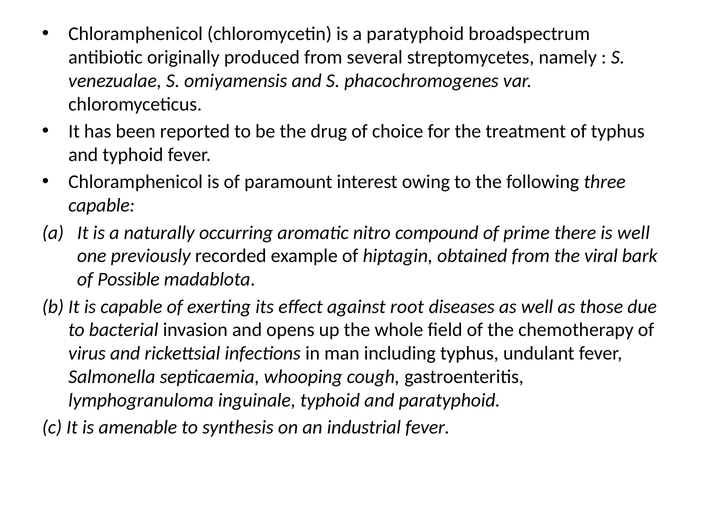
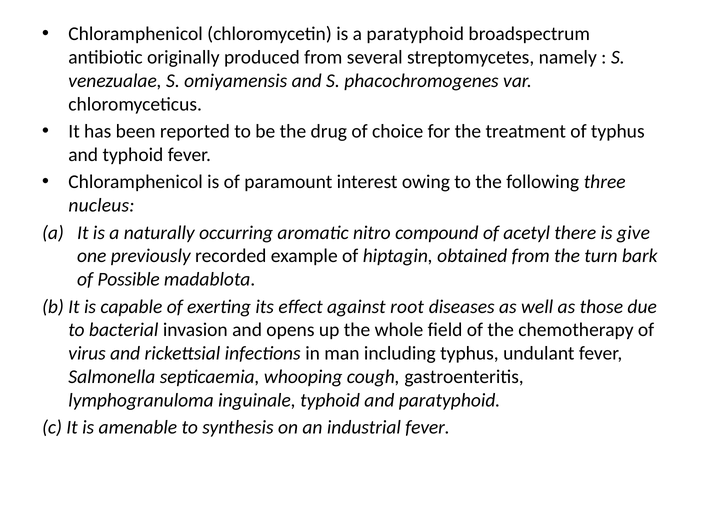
capable at (102, 206): capable -> nucleus
prime: prime -> acetyl
is well: well -> give
viral: viral -> turn
